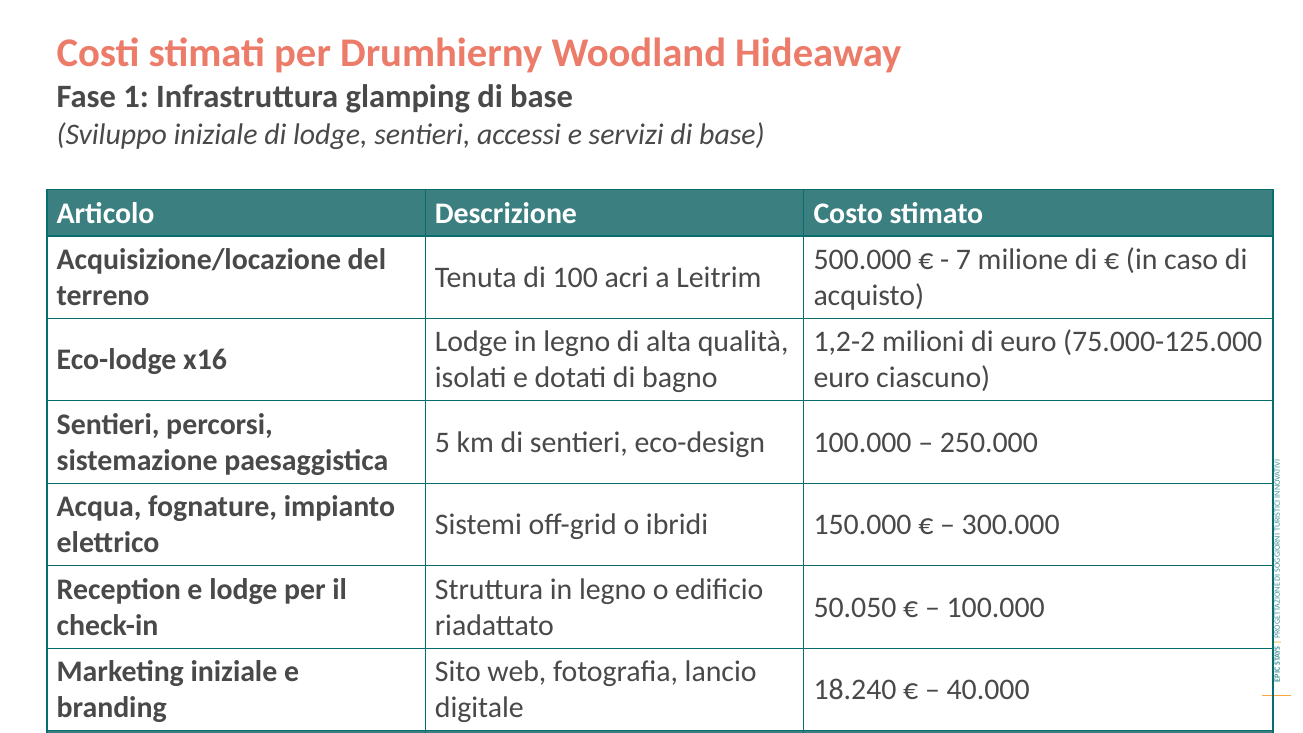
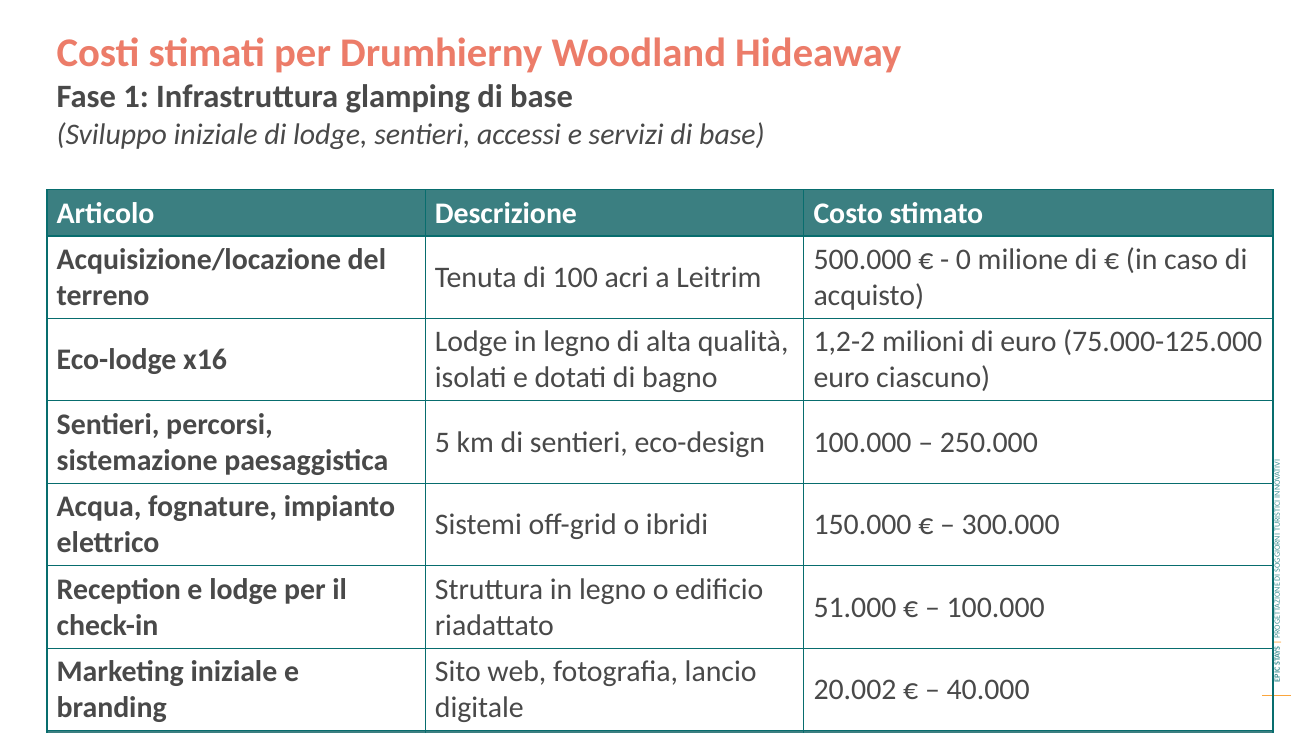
7: 7 -> 0
50.050: 50.050 -> 51.000
18.240: 18.240 -> 20.002
